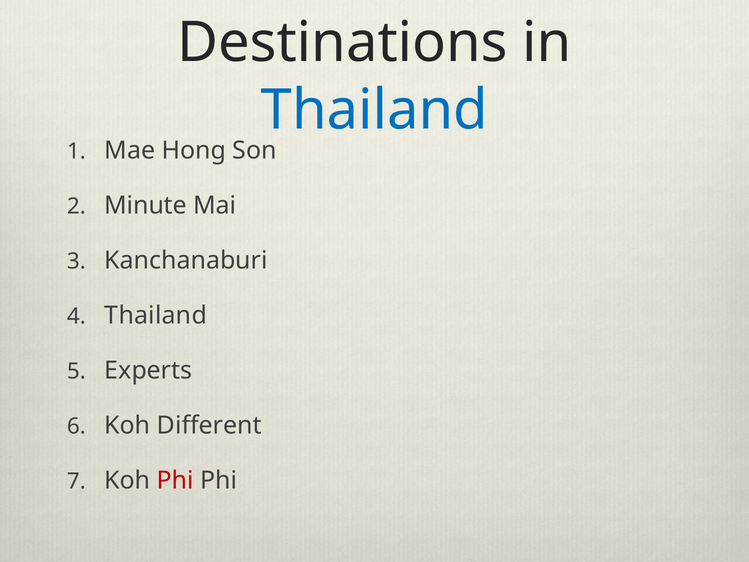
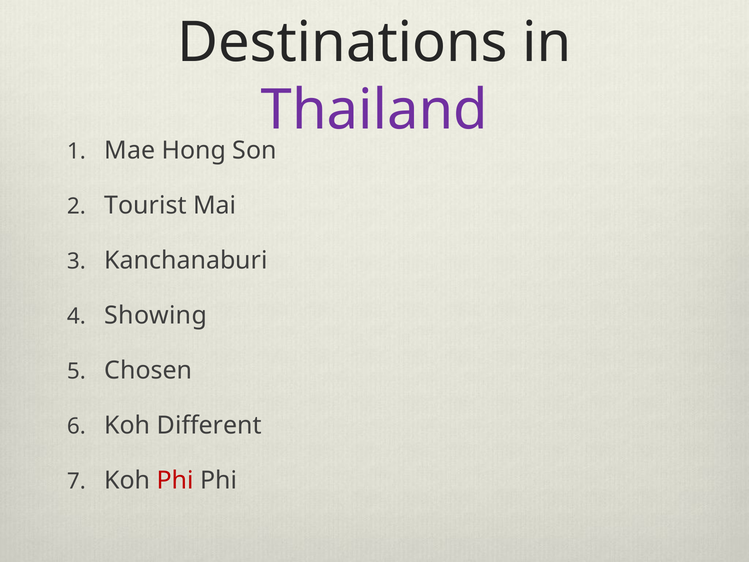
Thailand at (374, 110) colour: blue -> purple
Minute: Minute -> Tourist
Thailand at (156, 315): Thailand -> Showing
Experts: Experts -> Chosen
